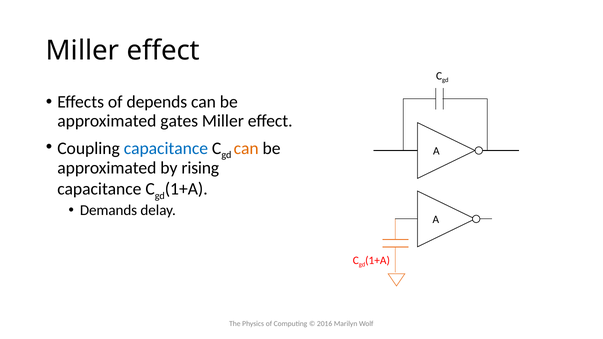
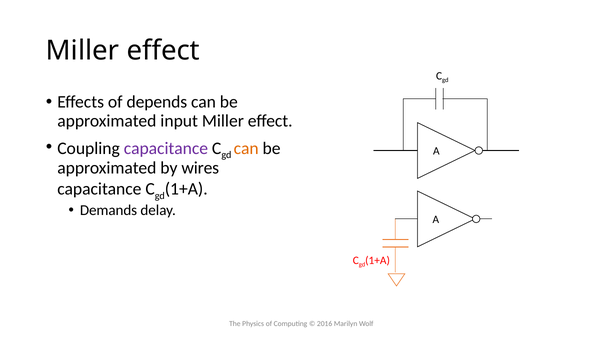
gates: gates -> input
capacitance at (166, 148) colour: blue -> purple
rising: rising -> wires
